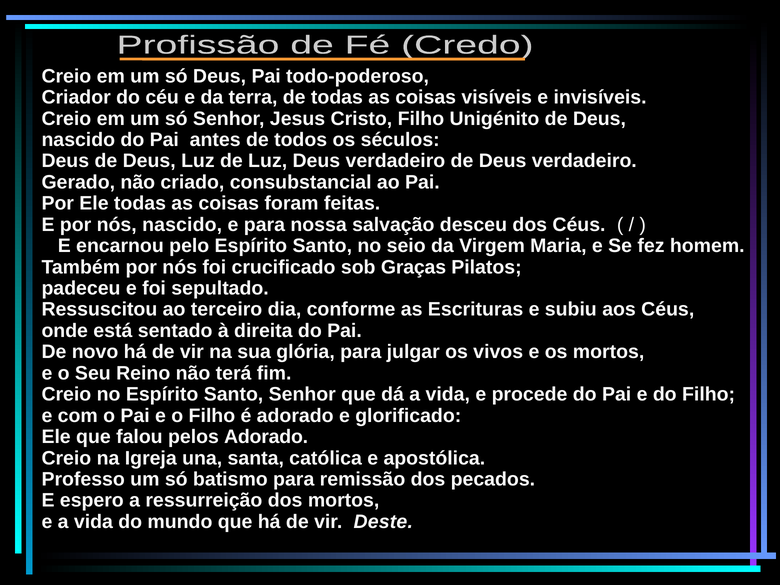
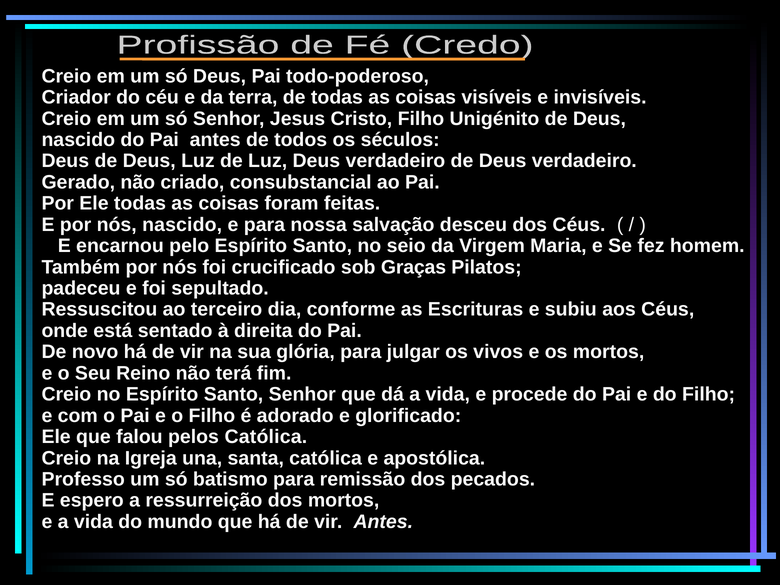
pelos Adorado: Adorado -> Católica
vir Deste: Deste -> Antes
